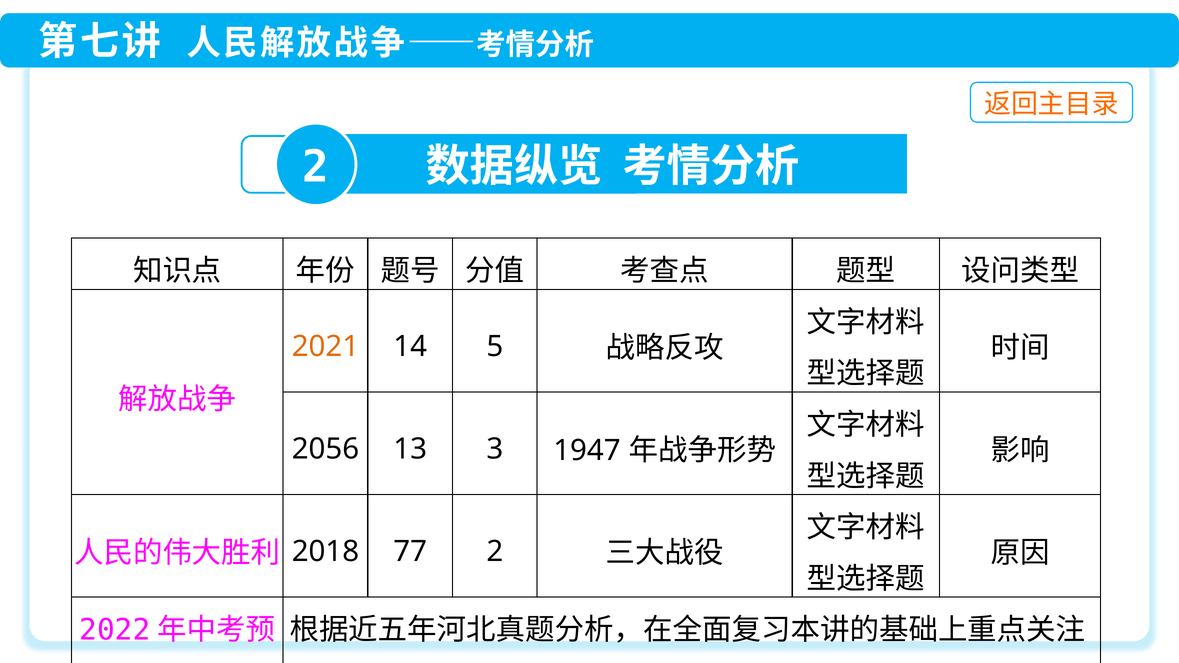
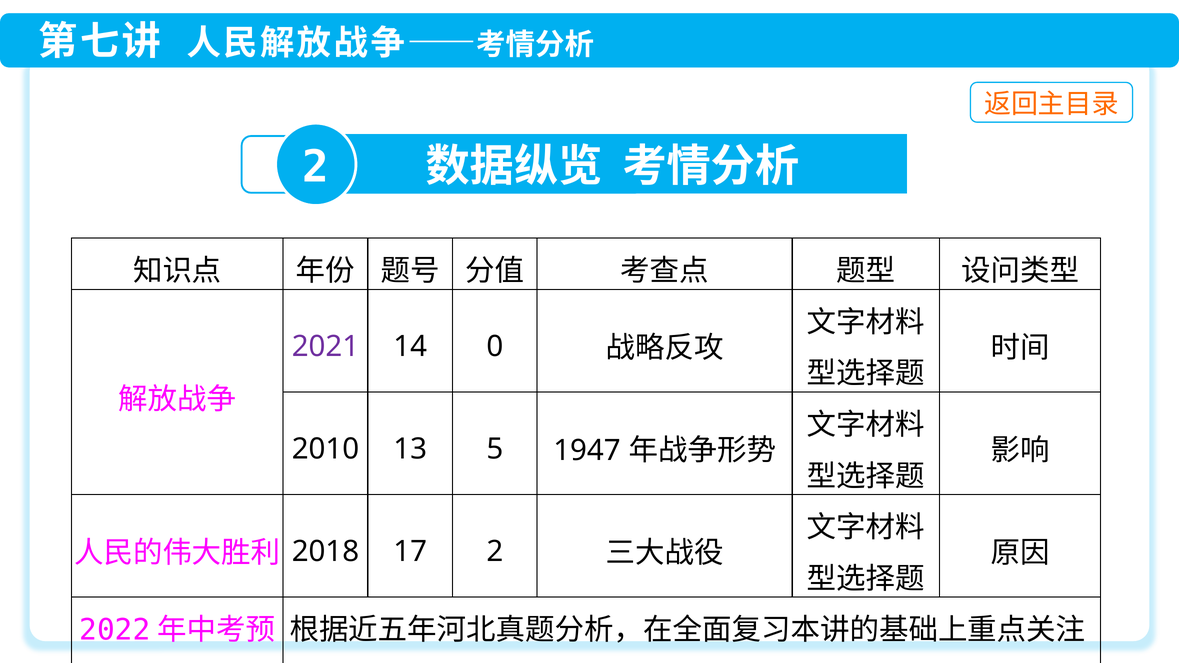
2021 colour: orange -> purple
5: 5 -> 0
2056: 2056 -> 2010
3: 3 -> 5
77: 77 -> 17
